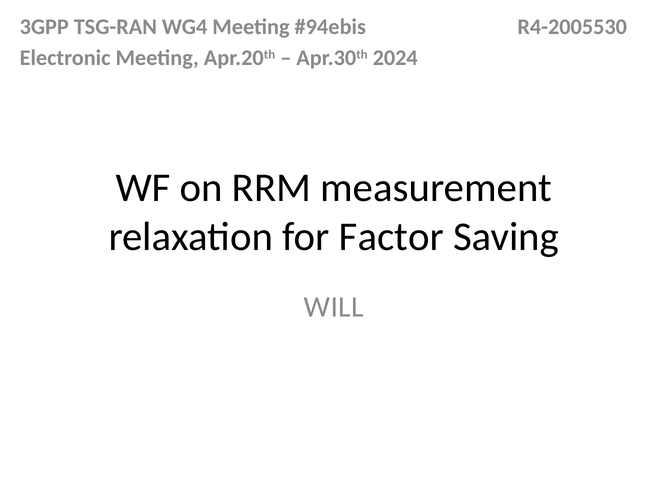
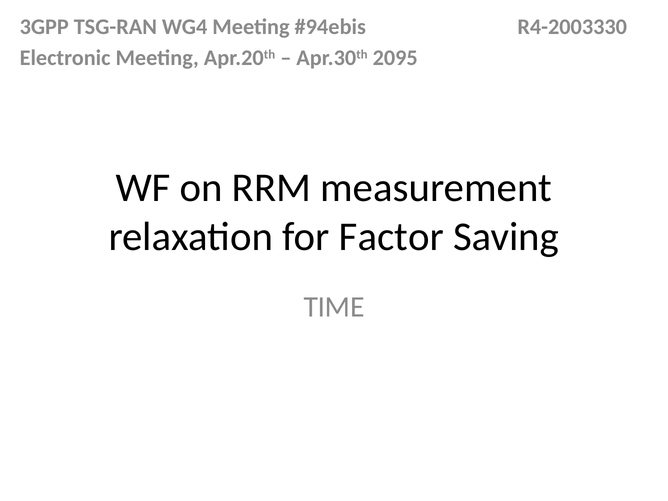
R4-2005530: R4-2005530 -> R4-2003330
2024: 2024 -> 2095
WILL: WILL -> TIME
